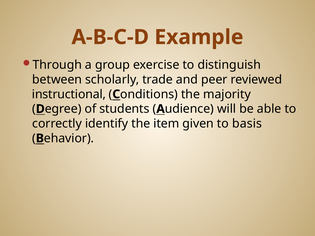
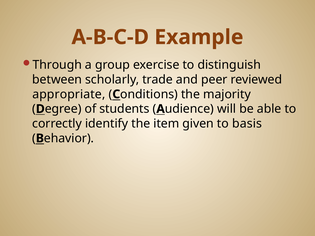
instructional: instructional -> appropriate
